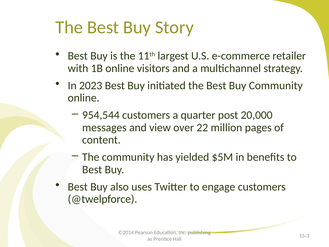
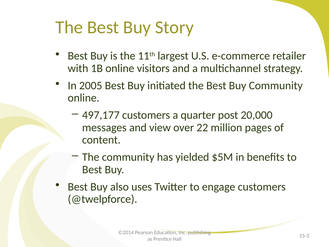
2023: 2023 -> 2005
954,544: 954,544 -> 497,177
